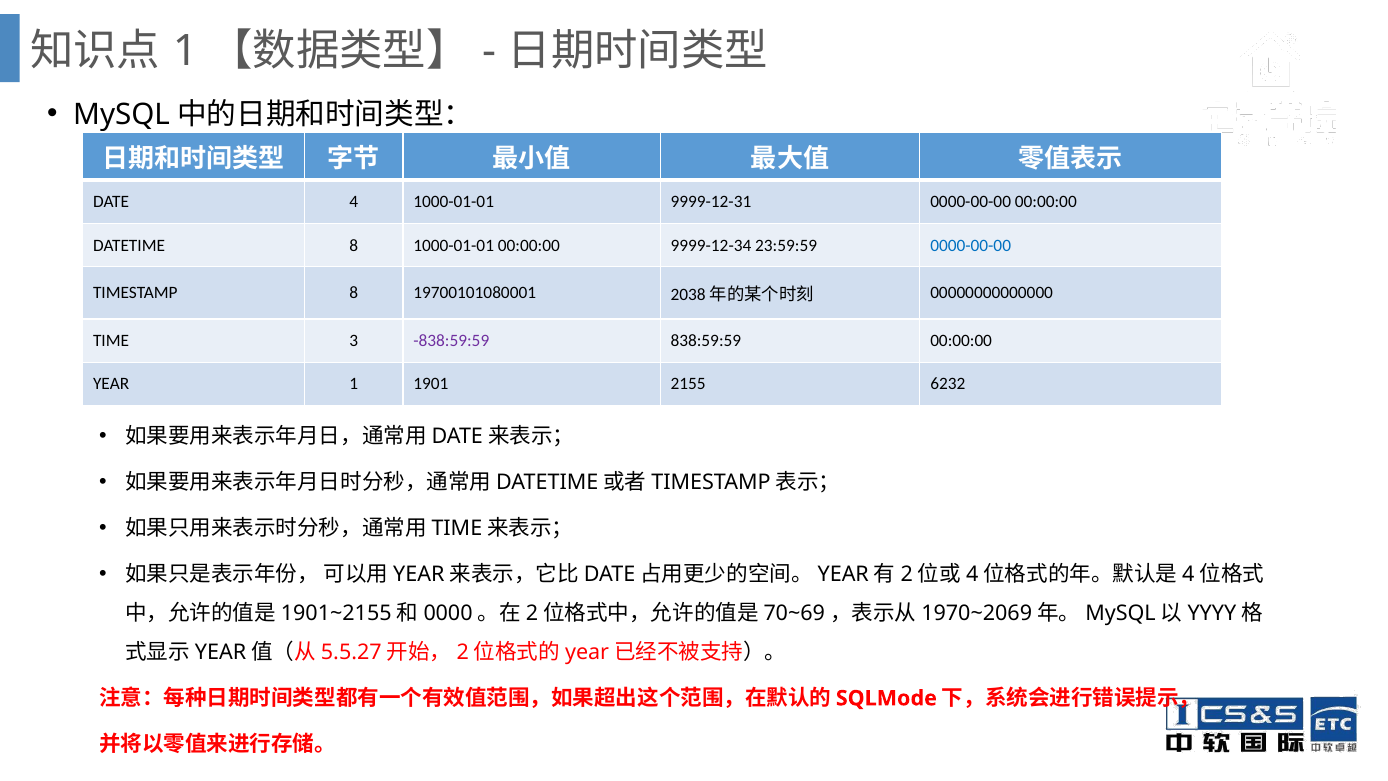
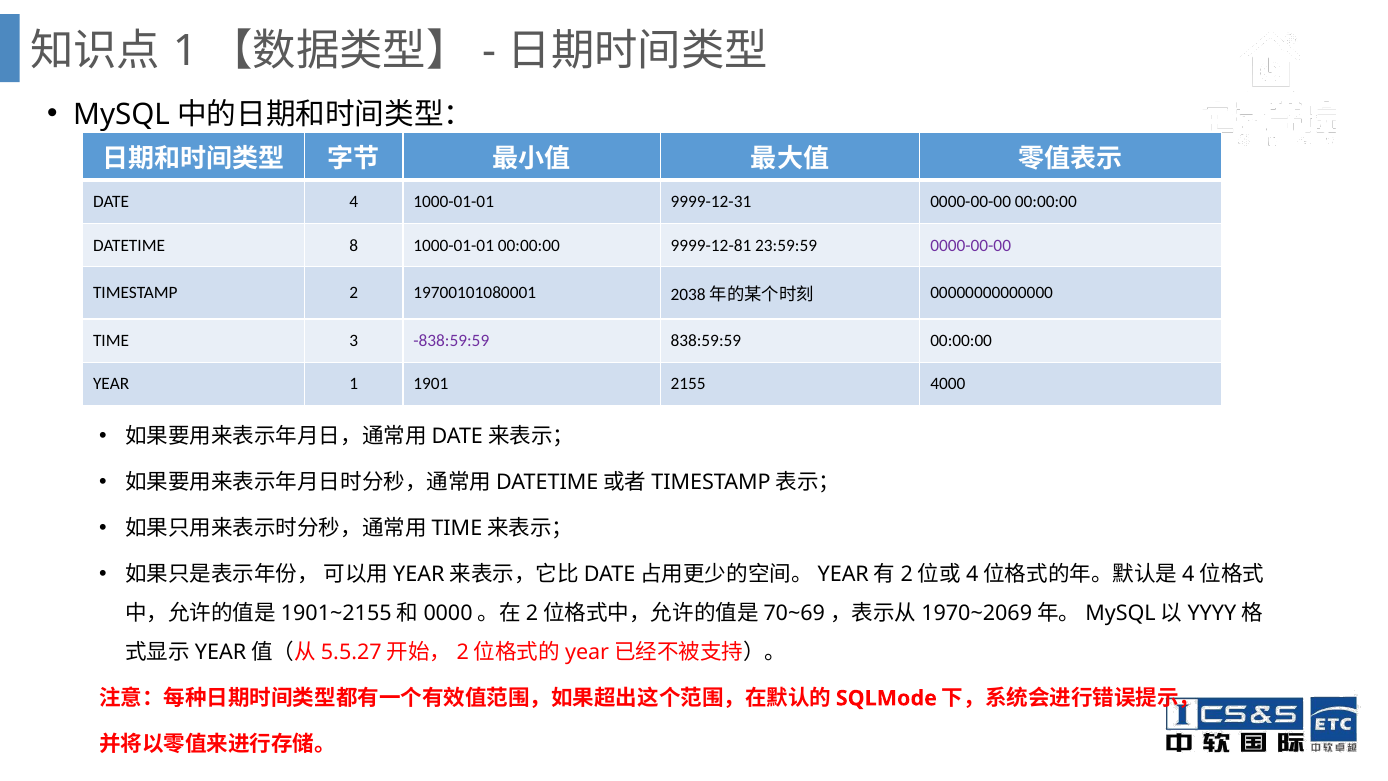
9999-12-34: 9999-12-34 -> 9999-12-81
0000-00-00 at (971, 245) colour: blue -> purple
TIMESTAMP 8: 8 -> 2
6232: 6232 -> 4000
